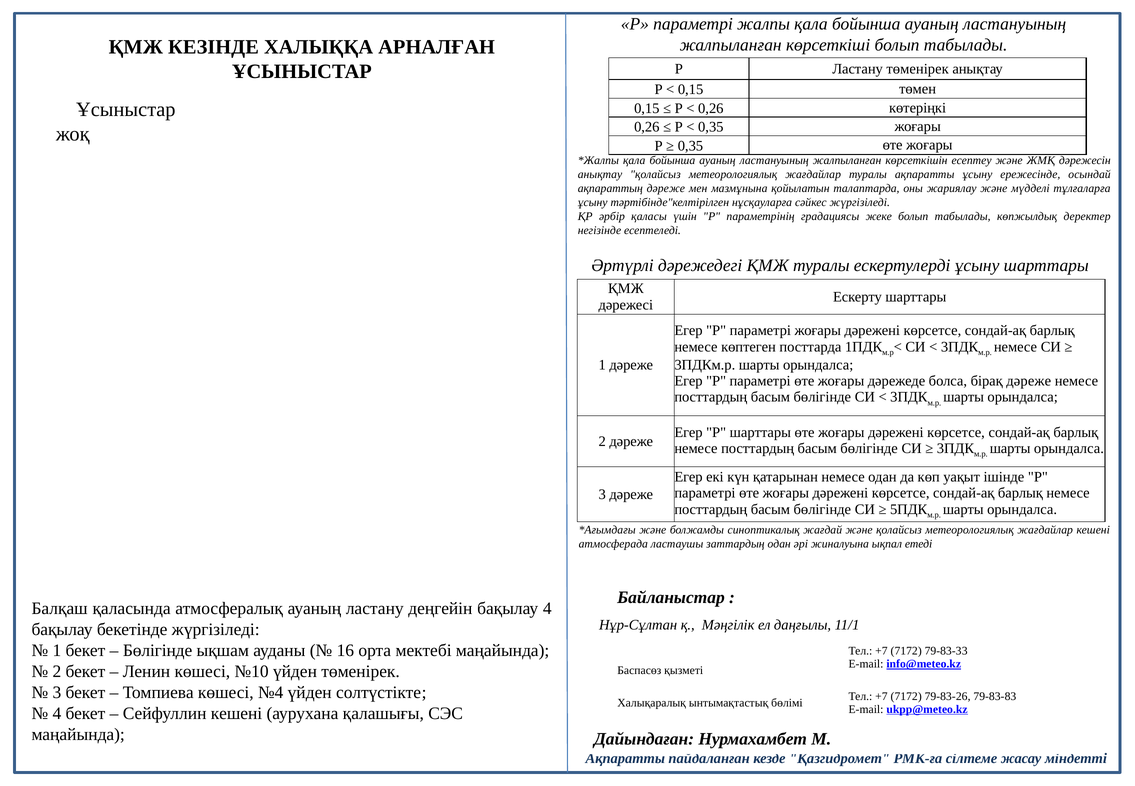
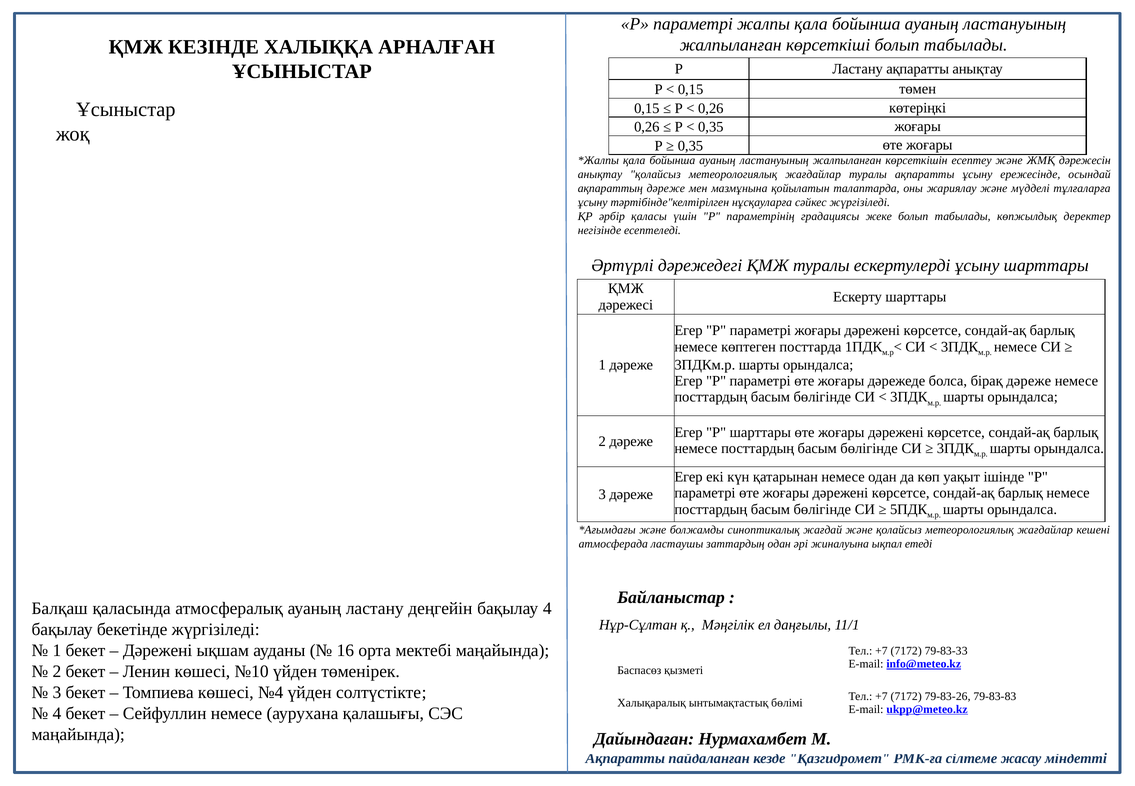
Ластану төменірек: төменірек -> ақпаратты
Бөлігінде at (158, 650): Бөлігінде -> Дәрежені
Сейфуллин кешені: кешені -> немесе
